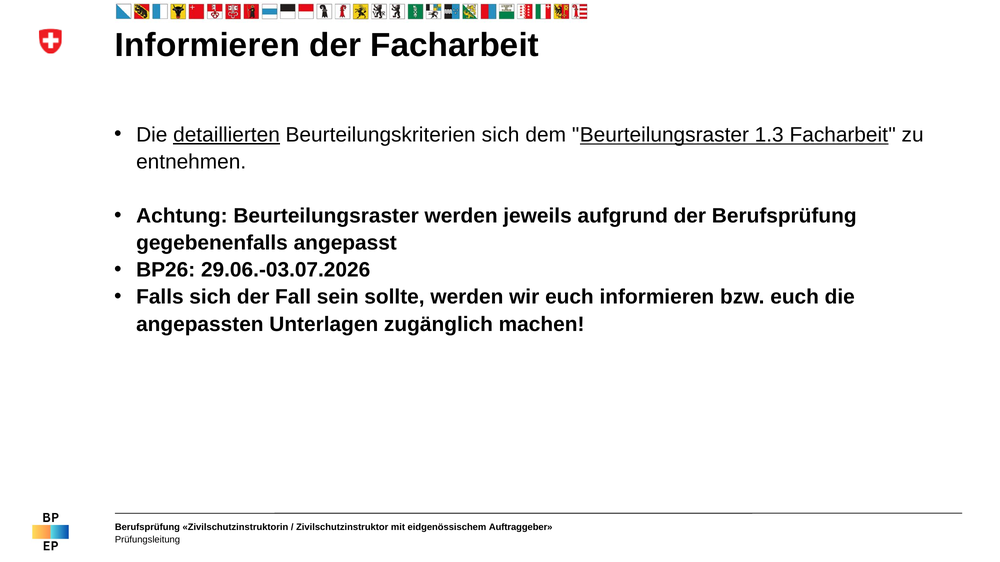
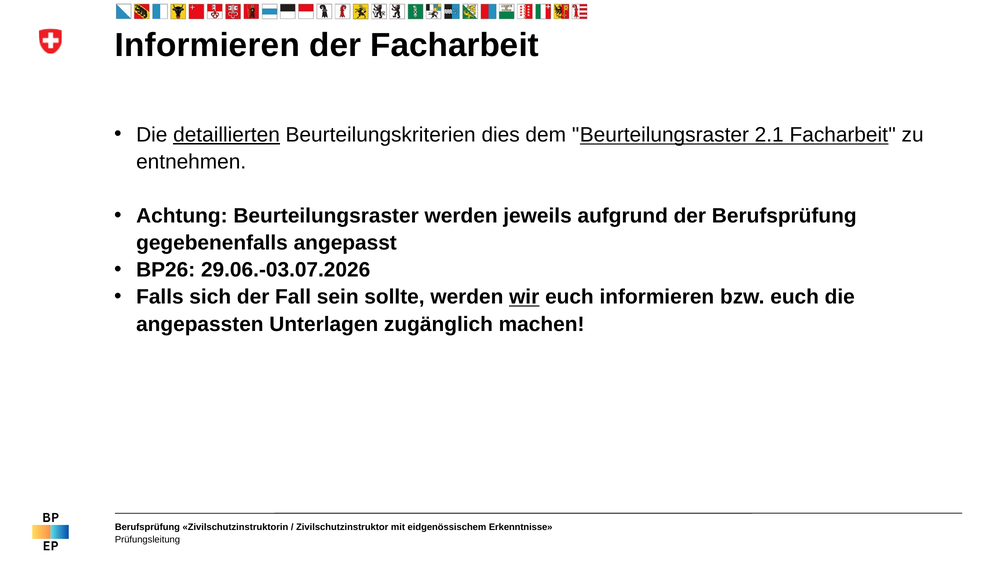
Beurteilungskriterien sich: sich -> dies
1.3: 1.3 -> 2.1
wir underline: none -> present
Auftraggeber: Auftraggeber -> Erkenntnisse
